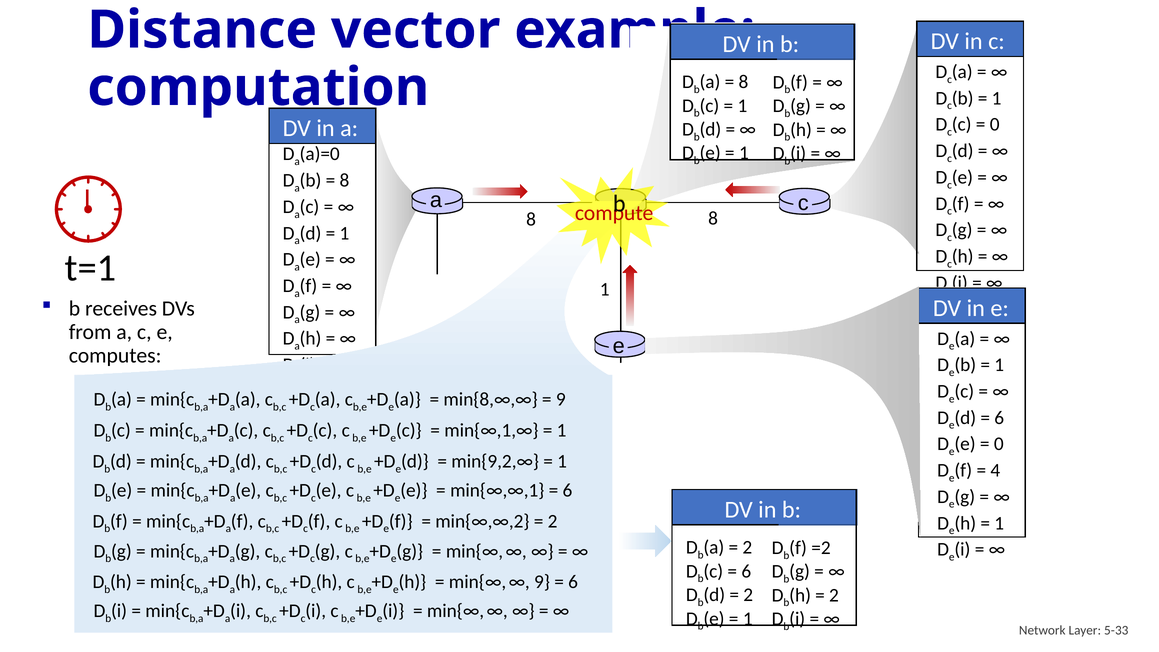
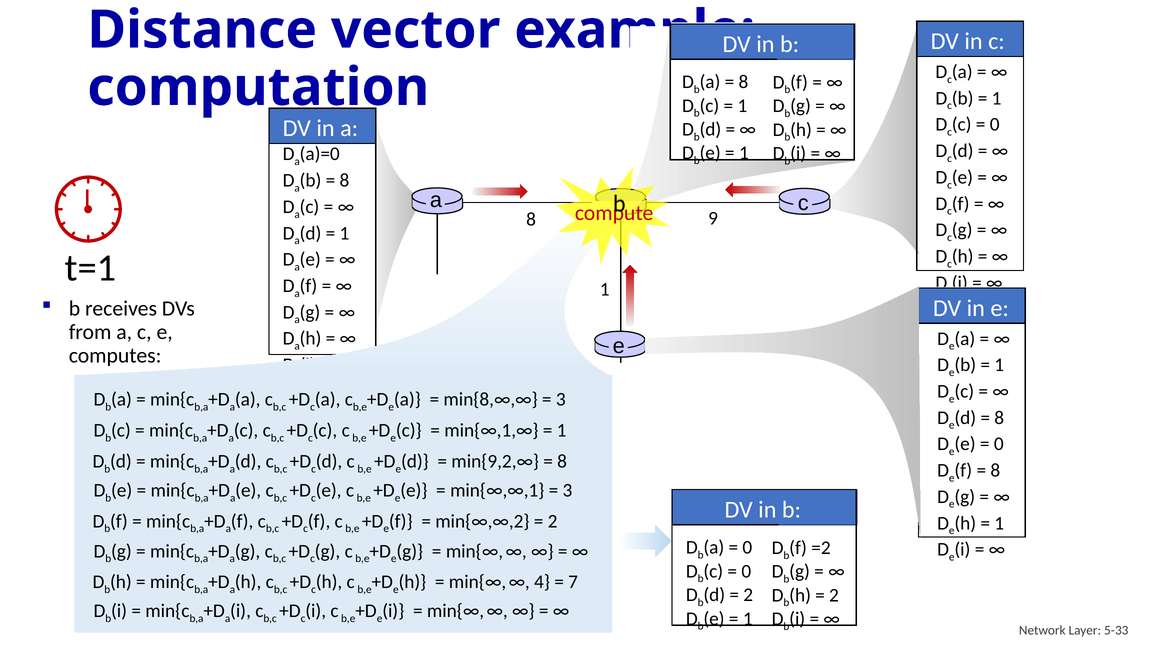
8 at (713, 218): 8 -> 9
9 at (561, 399): 9 -> 3
6 at (999, 418): 6 -> 8
1 at (562, 461): 1 -> 8
4 at (995, 470): 4 -> 8
6 at (567, 490): 6 -> 3
2 at (747, 547): 2 -> 0
6 at (746, 571): 6 -> 0
9 at (542, 582): 9 -> 4
6 at (573, 582): 6 -> 7
